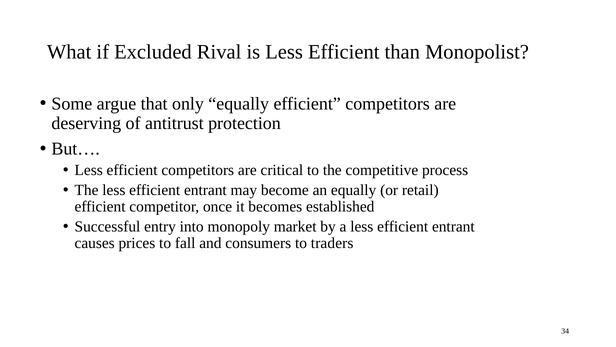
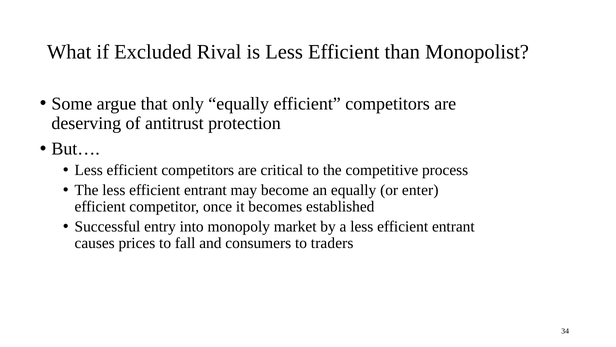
retail: retail -> enter
